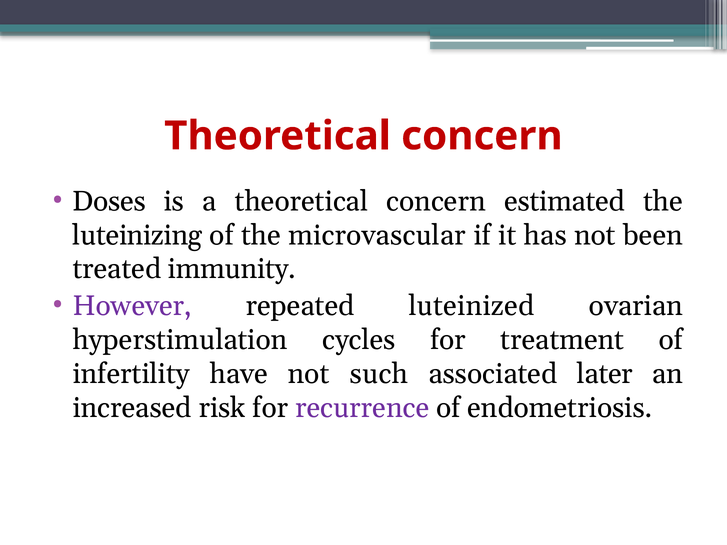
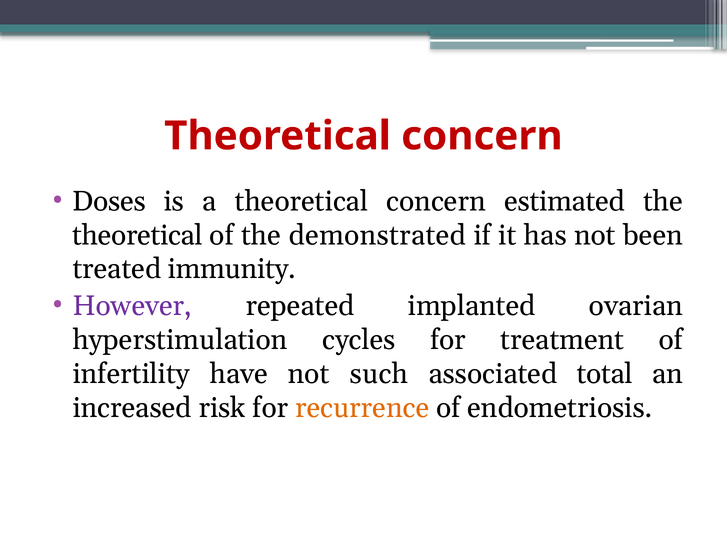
luteinizing at (137, 235): luteinizing -> theoretical
microvascular: microvascular -> demonstrated
luteinized: luteinized -> implanted
later: later -> total
recurrence colour: purple -> orange
